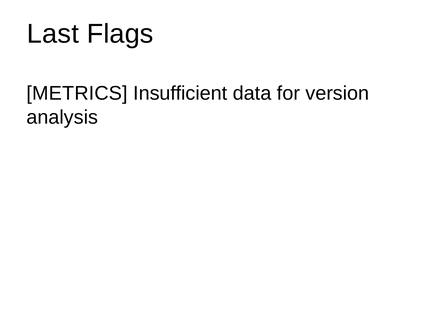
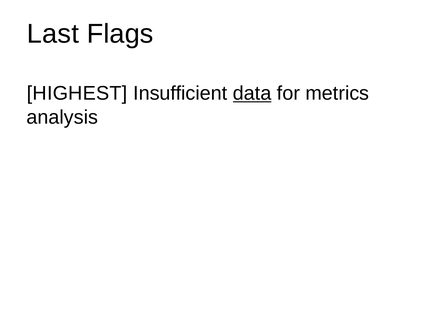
METRICS: METRICS -> HIGHEST
data underline: none -> present
version: version -> metrics
